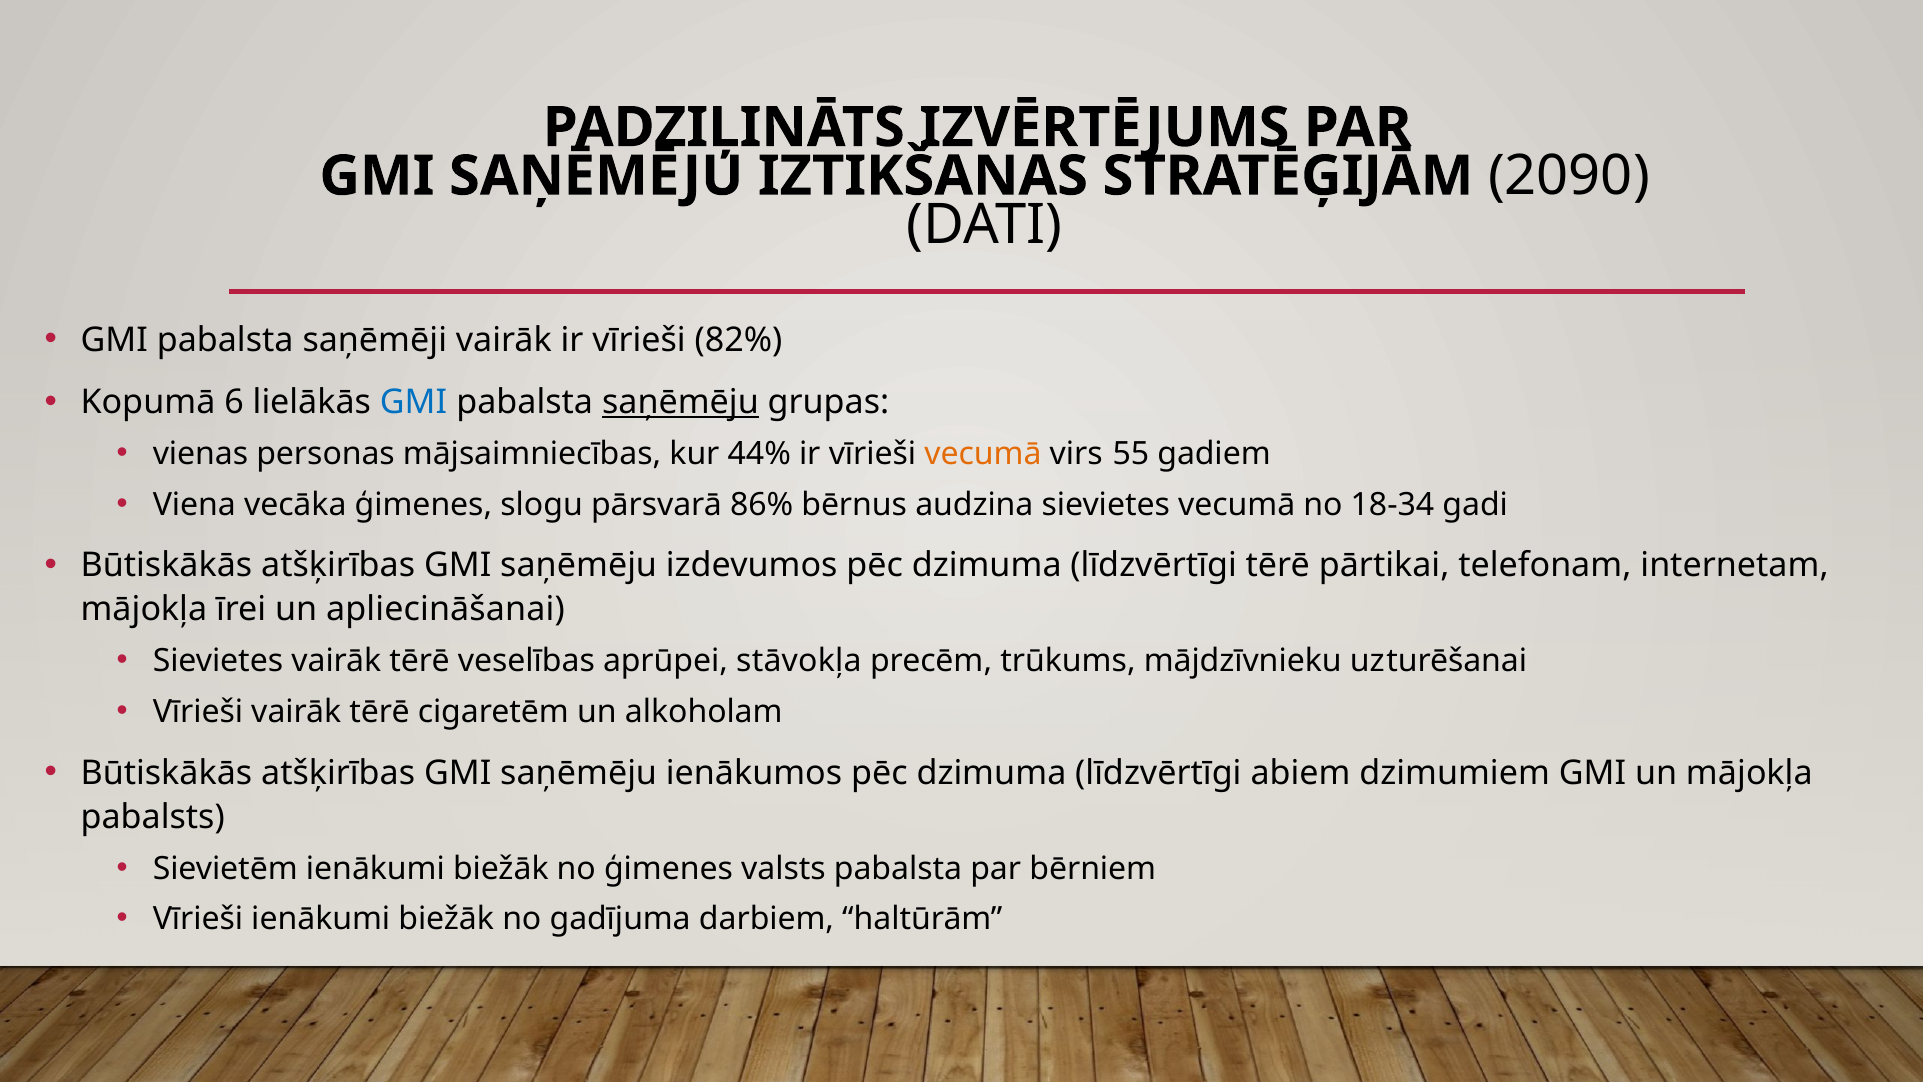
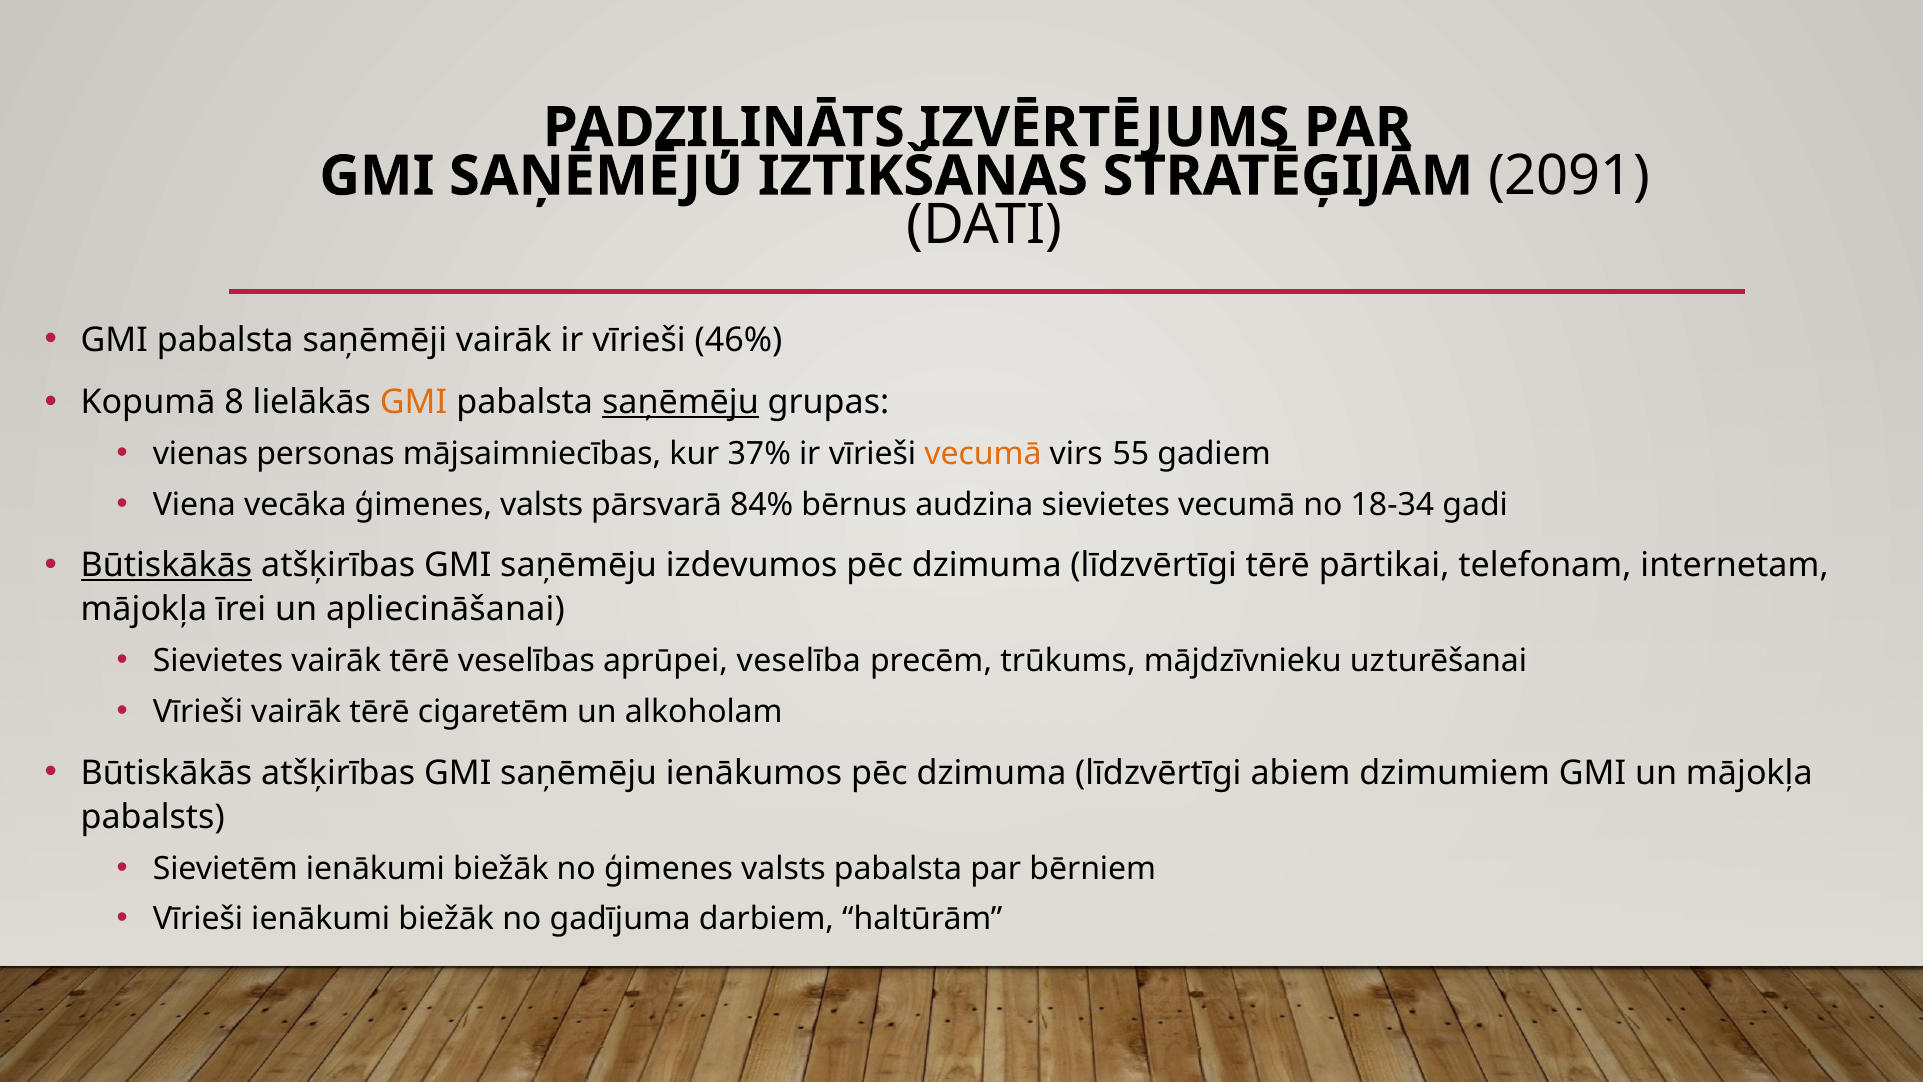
2090: 2090 -> 2091
82%: 82% -> 46%
6: 6 -> 8
GMI at (414, 402) colour: blue -> orange
44%: 44% -> 37%
vecāka ģimenes slogu: slogu -> valsts
86%: 86% -> 84%
Būtiskākās at (166, 565) underline: none -> present
stāvokļa: stāvokļa -> veselība
